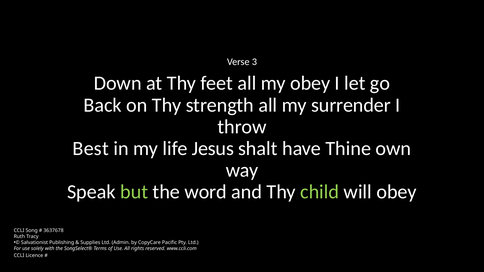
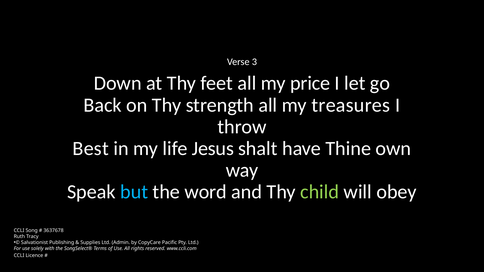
my obey: obey -> price
surrender: surrender -> treasures
but colour: light green -> light blue
